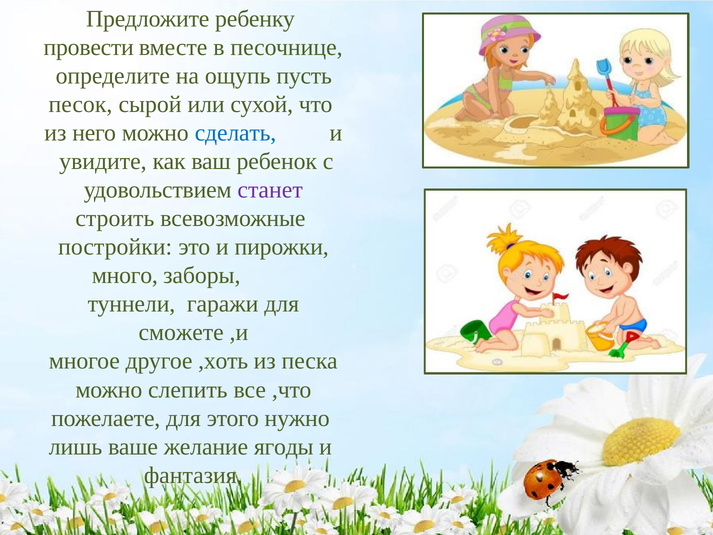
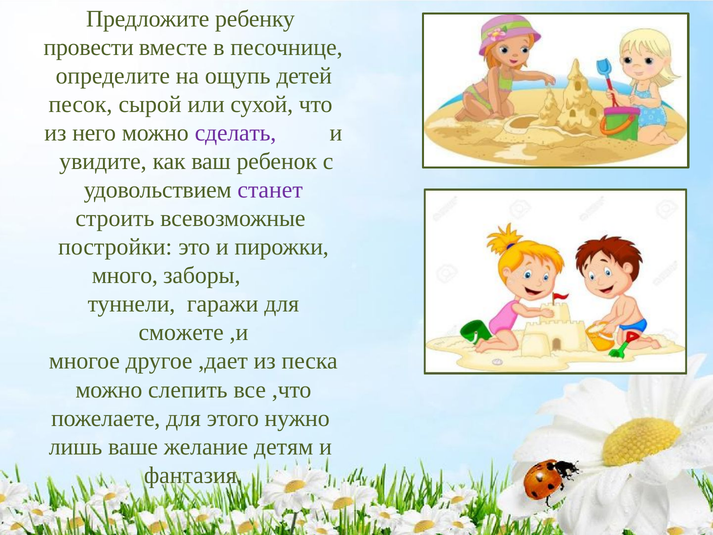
пусть: пусть -> детей
сделать colour: blue -> purple
,хоть: ,хоть -> ,дает
ягоды: ягоды -> детям
